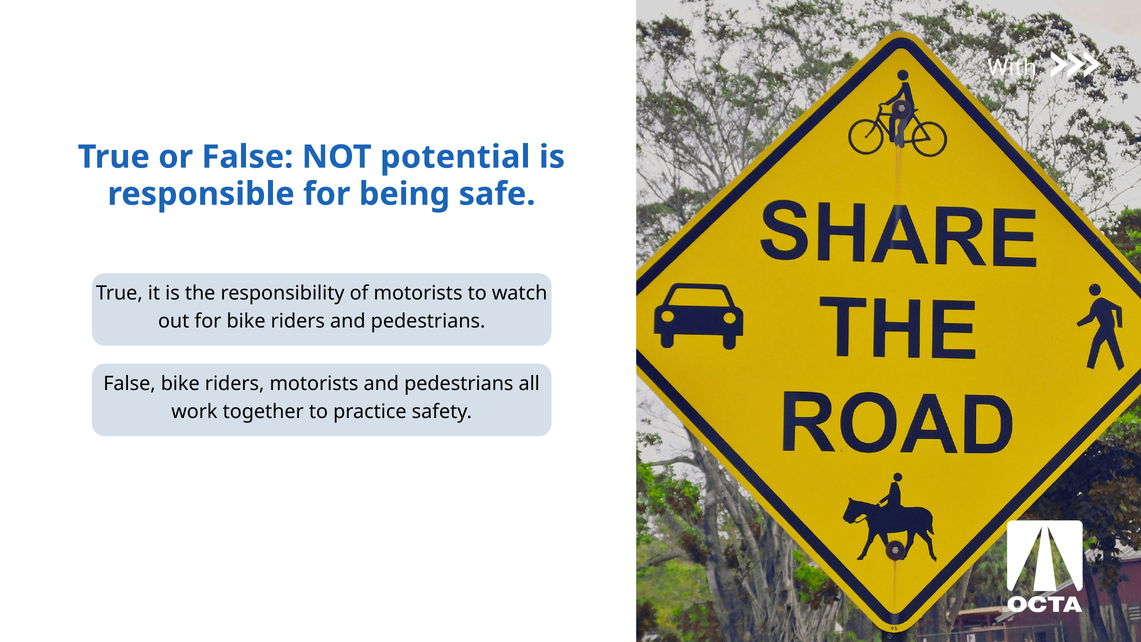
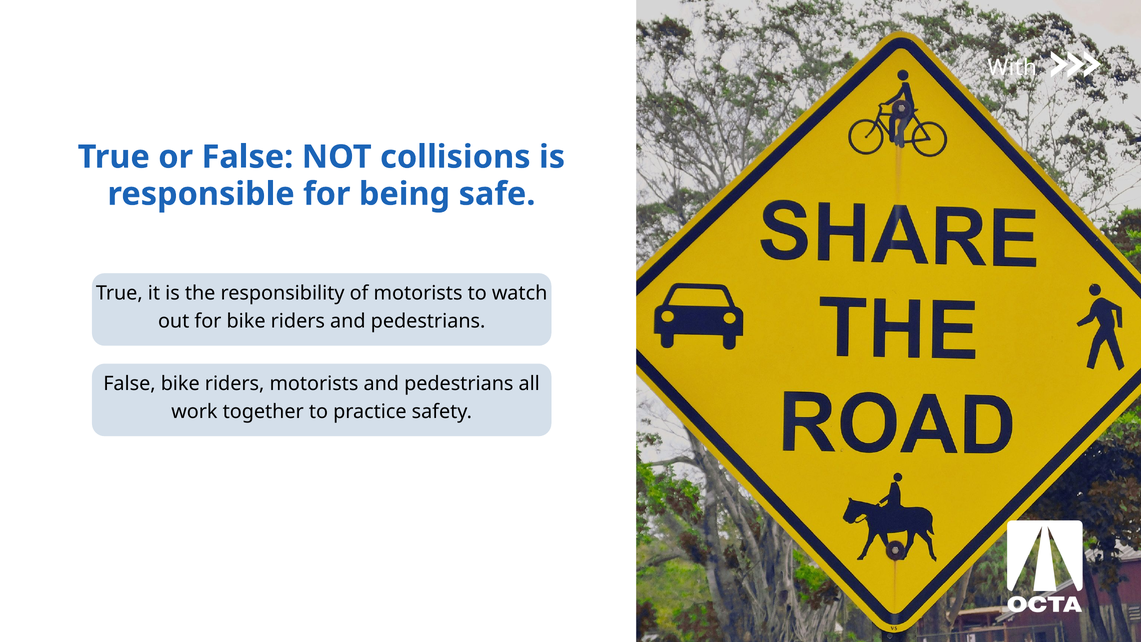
potential: potential -> collisions
